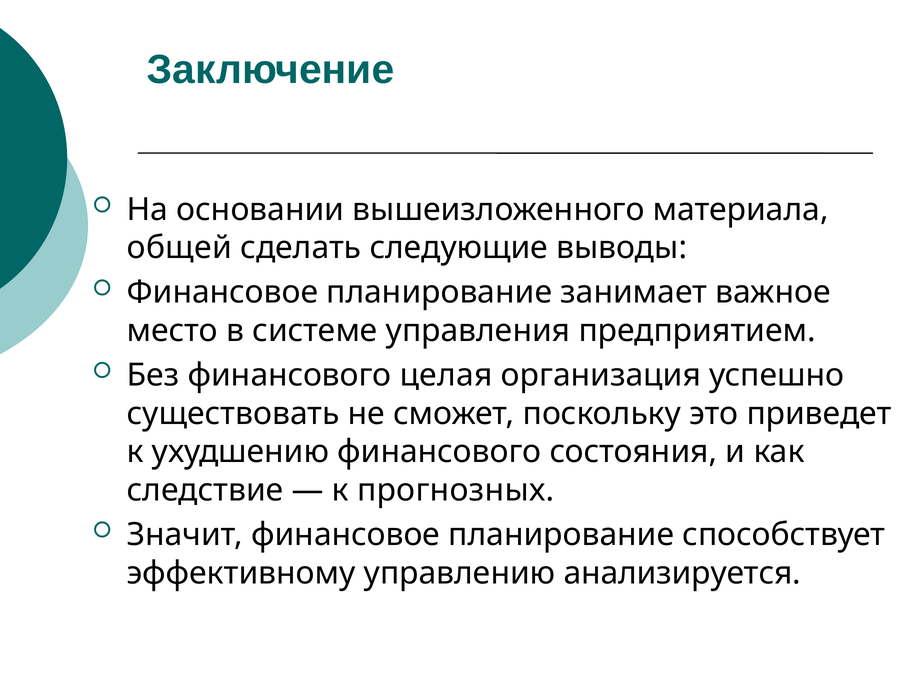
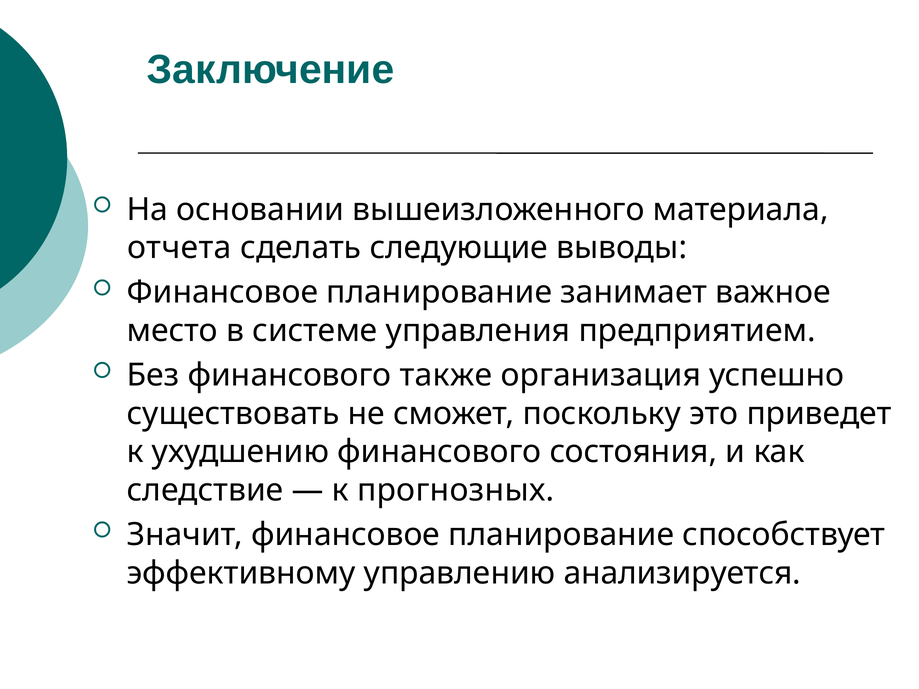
общей: общей -> отчета
целая: целая -> также
